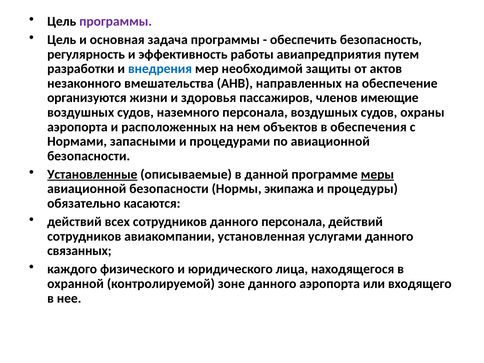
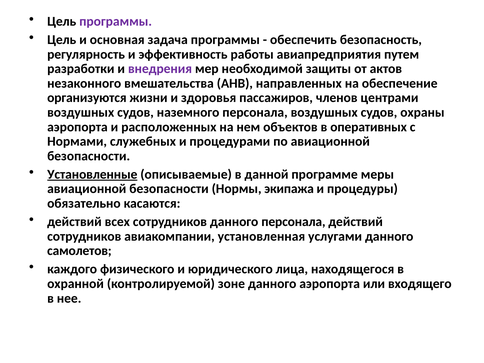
внедрения colour: blue -> purple
имеющие: имеющие -> центрами
обеспечения: обеспечения -> оперативных
запасными: запасными -> служебных
меры underline: present -> none
связанных: связанных -> самолетов
